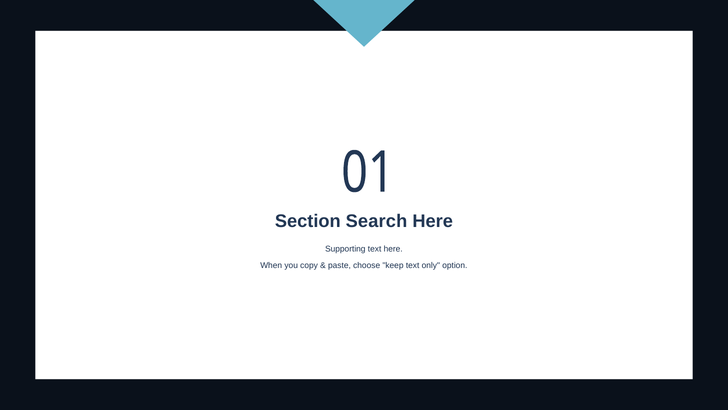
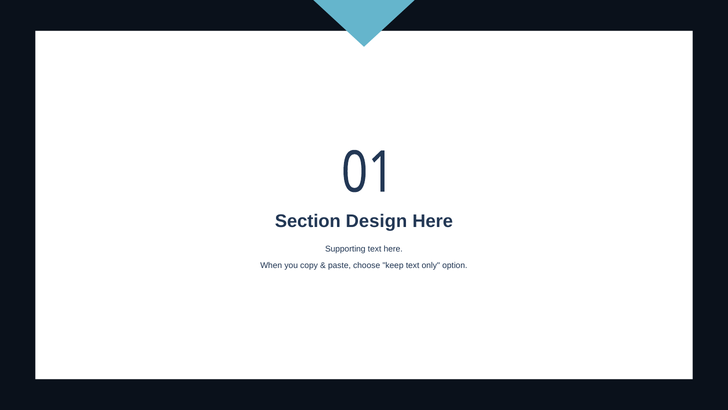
Search: Search -> Design
